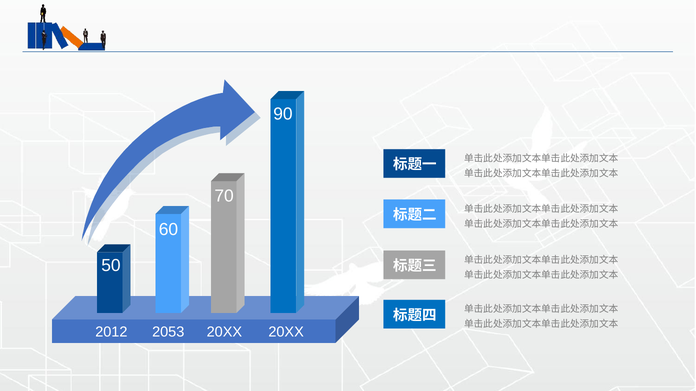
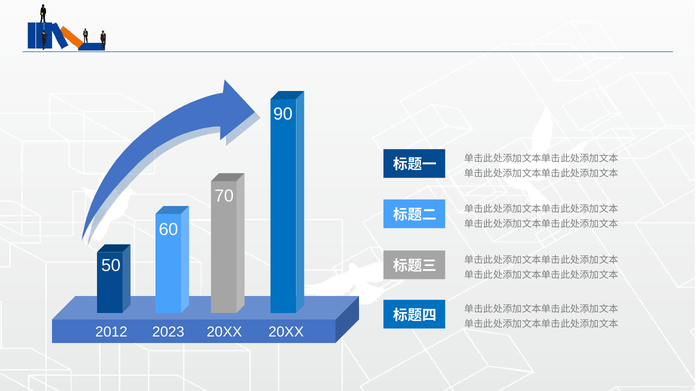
2053: 2053 -> 2023
